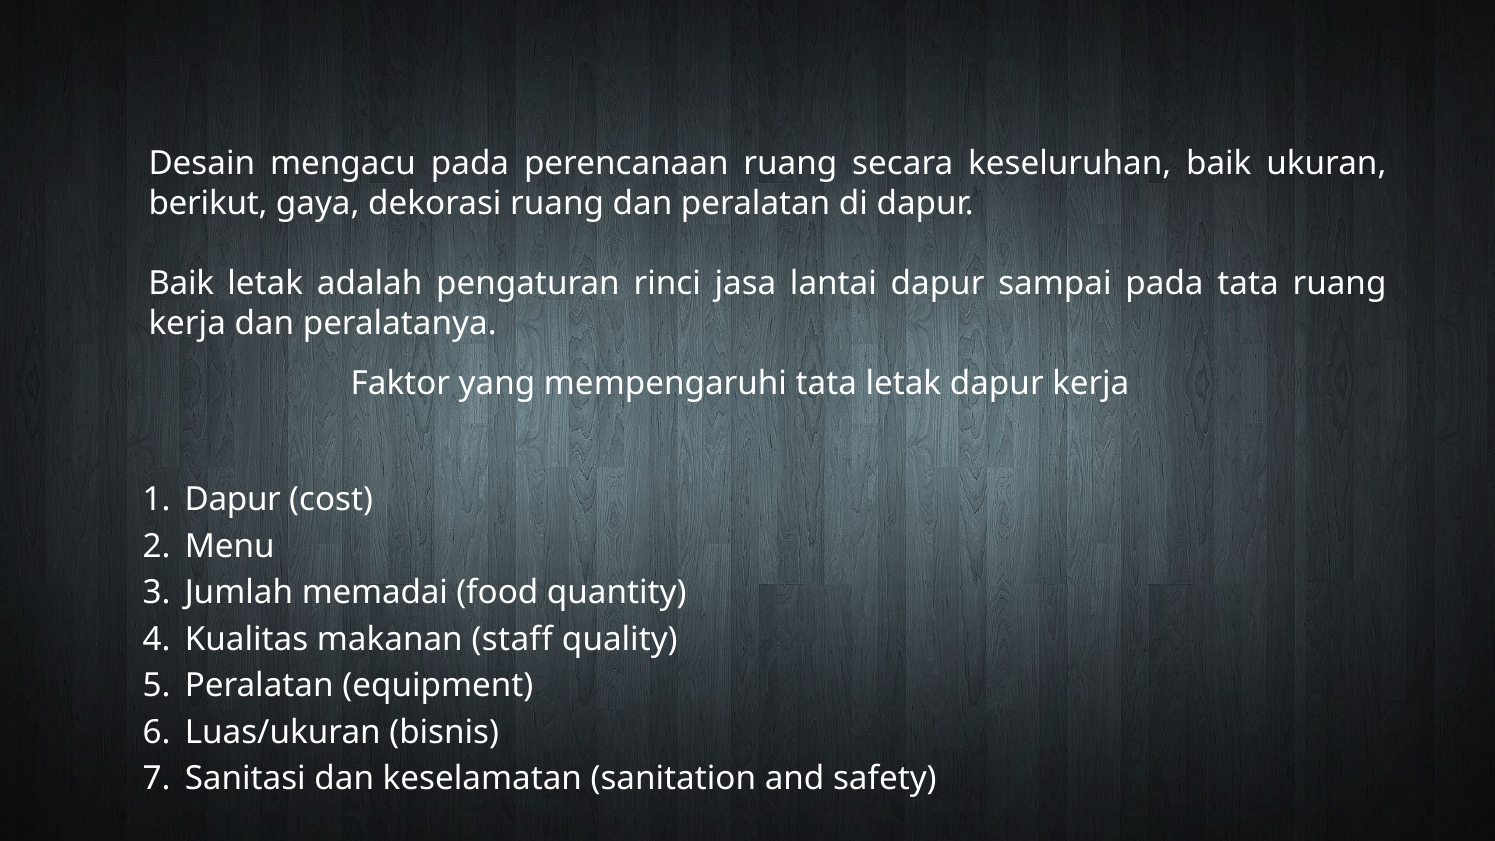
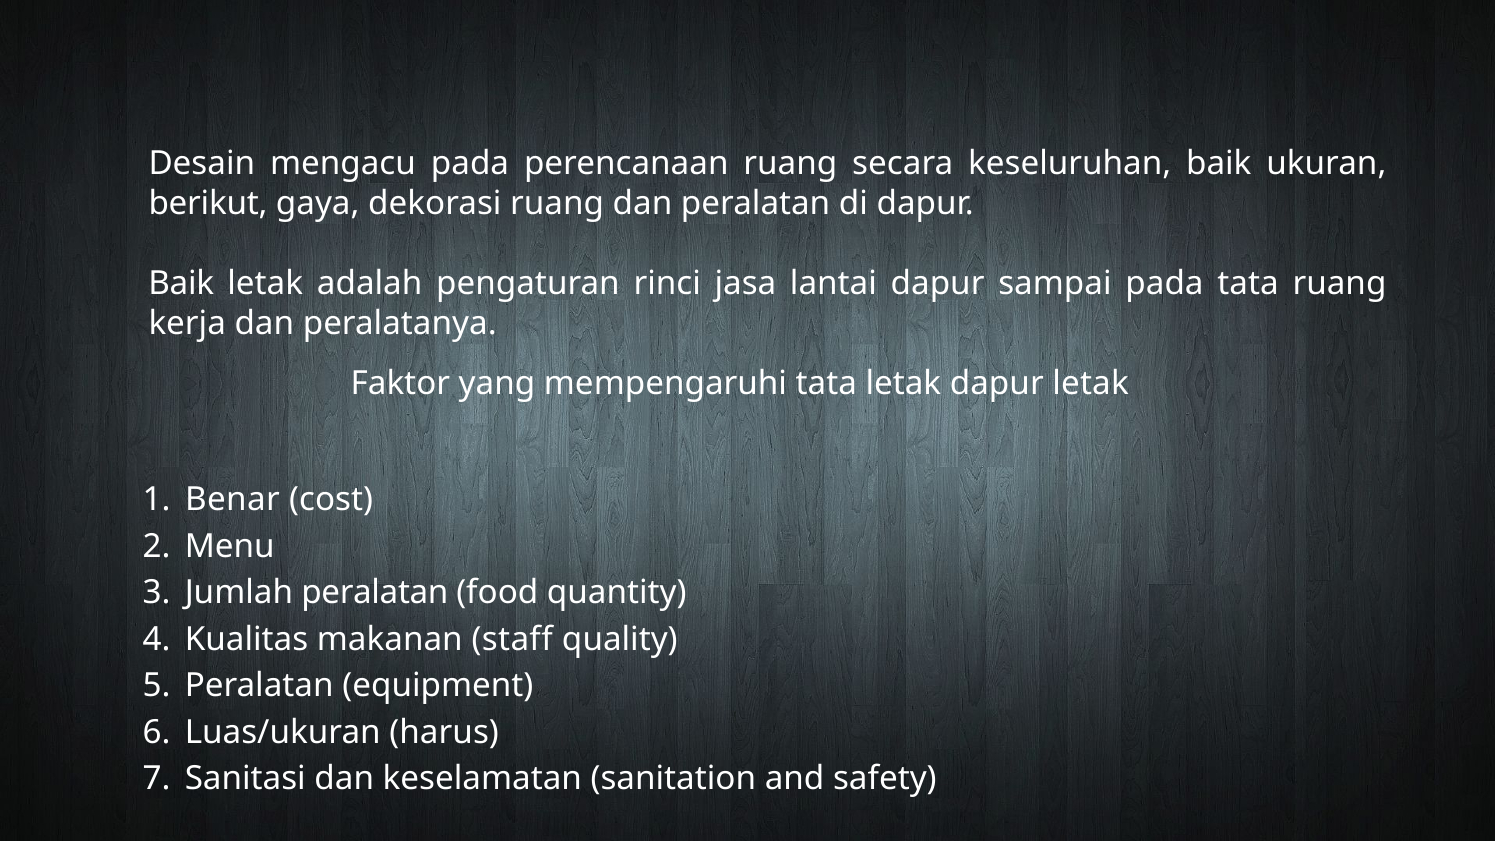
dapur kerja: kerja -> letak
Dapur at (233, 500): Dapur -> Benar
Jumlah memadai: memadai -> peralatan
bisnis: bisnis -> harus
